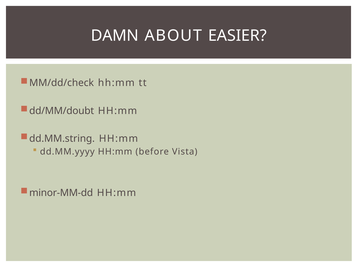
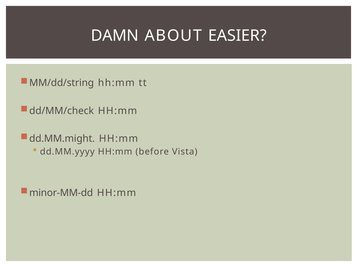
MM/dd/check: MM/dd/check -> MM/dd/string
dd/MM/doubt: dd/MM/doubt -> dd/MM/check
dd.MM.string: dd.MM.string -> dd.MM.might
